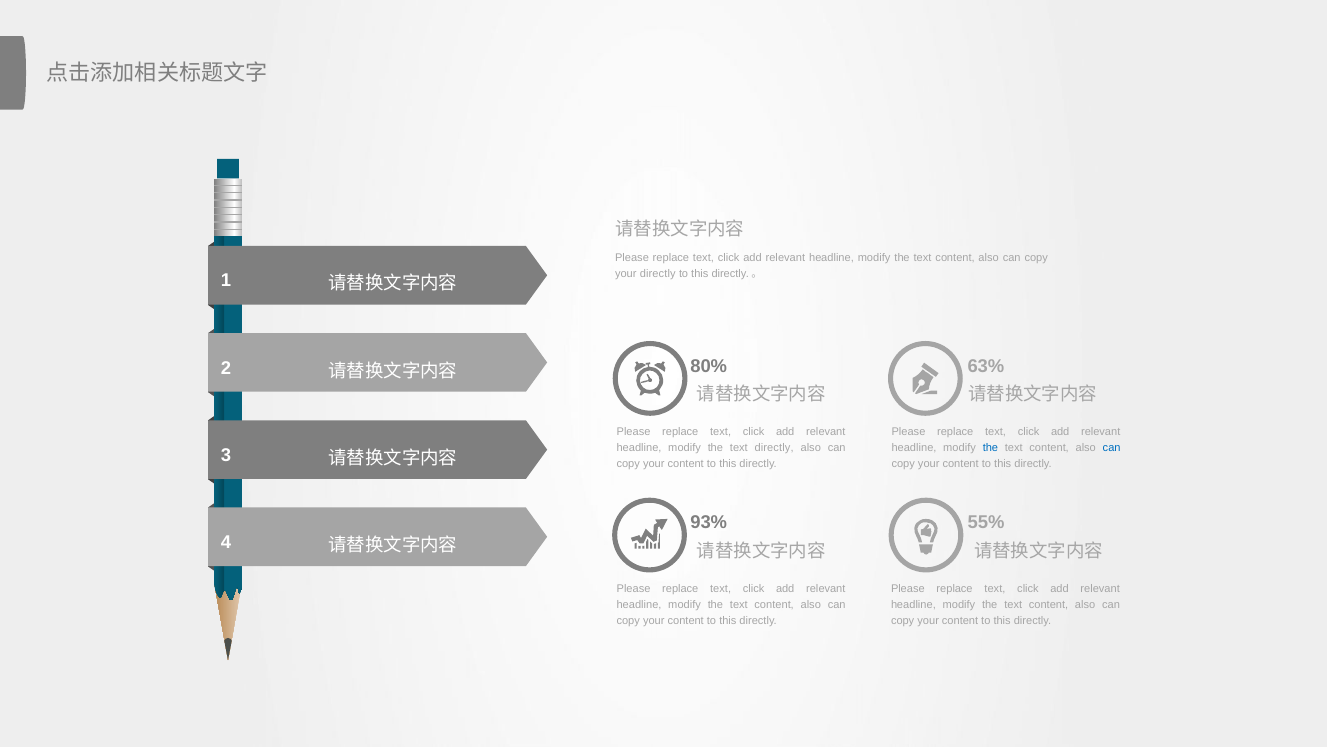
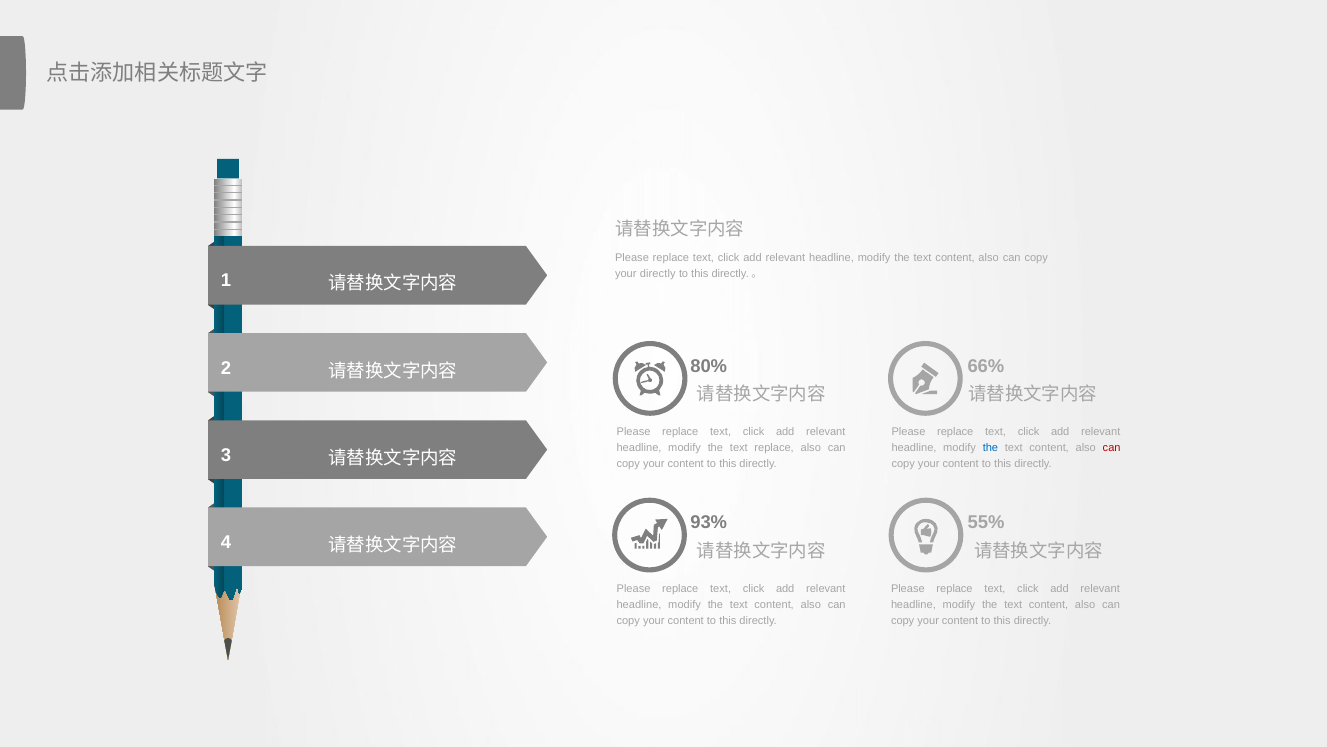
63%: 63% -> 66%
text directly: directly -> replace
can at (1112, 447) colour: blue -> red
